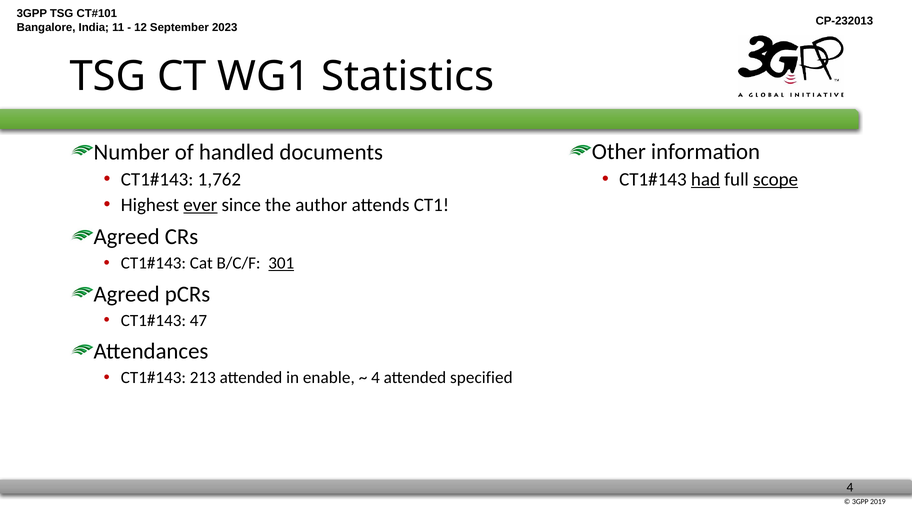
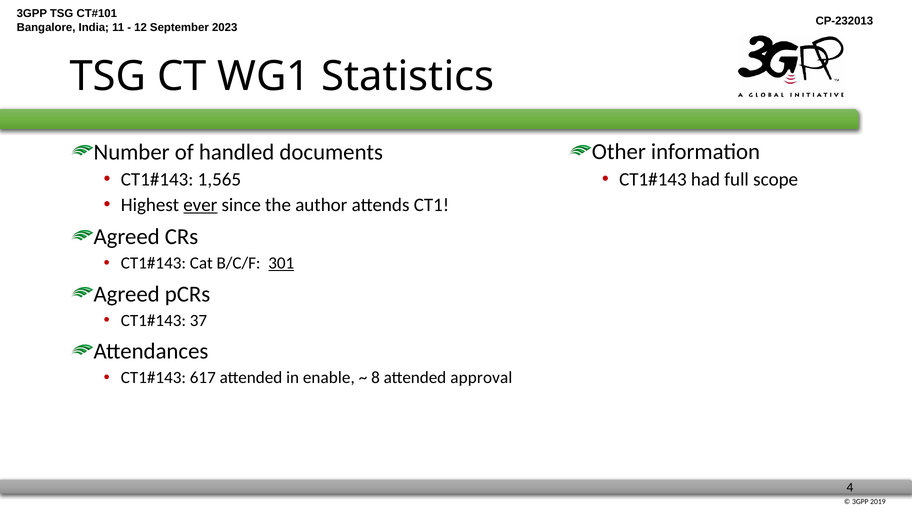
had underline: present -> none
scope underline: present -> none
1,762: 1,762 -> 1,565
47: 47 -> 37
213: 213 -> 617
4 at (375, 378): 4 -> 8
specified: specified -> approval
